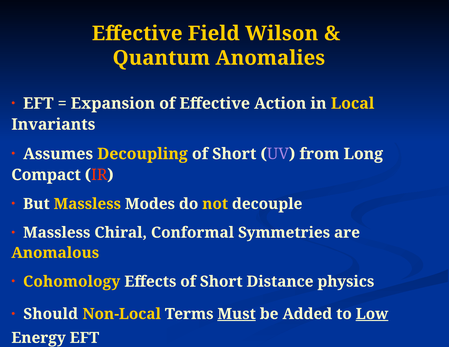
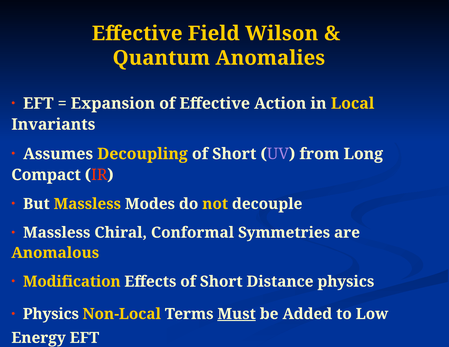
Cohomology: Cohomology -> Modification
Should at (51, 314): Should -> Physics
Low underline: present -> none
